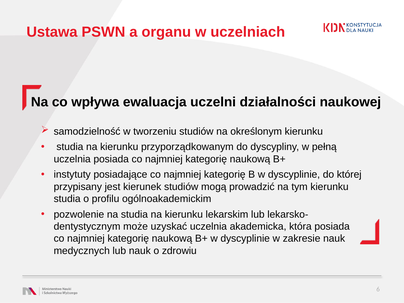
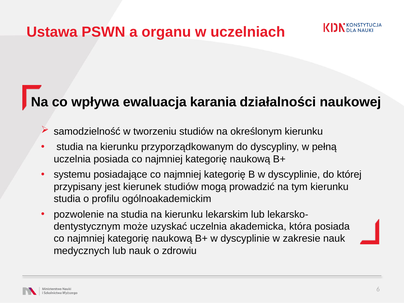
uczelni: uczelni -> karania
instytuty: instytuty -> systemu
